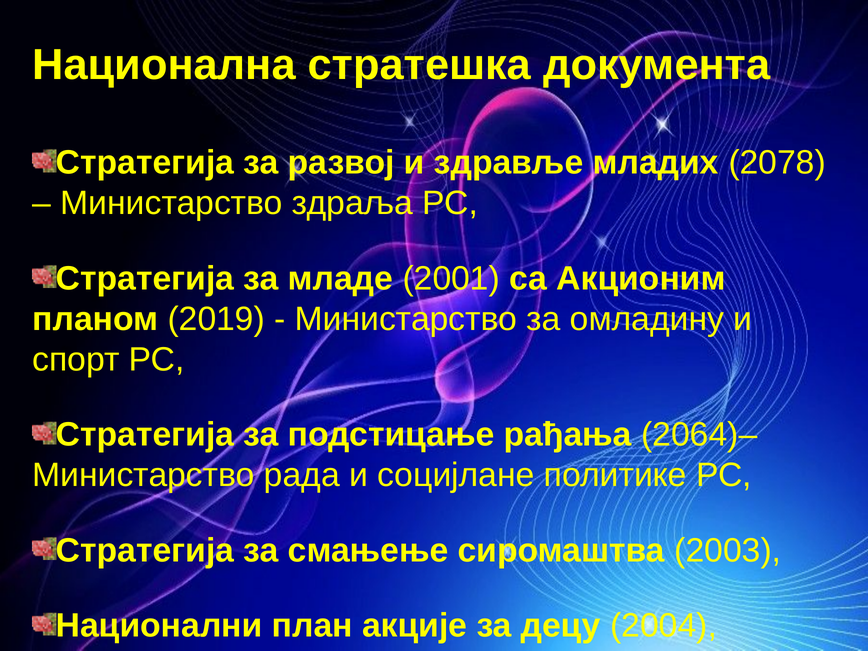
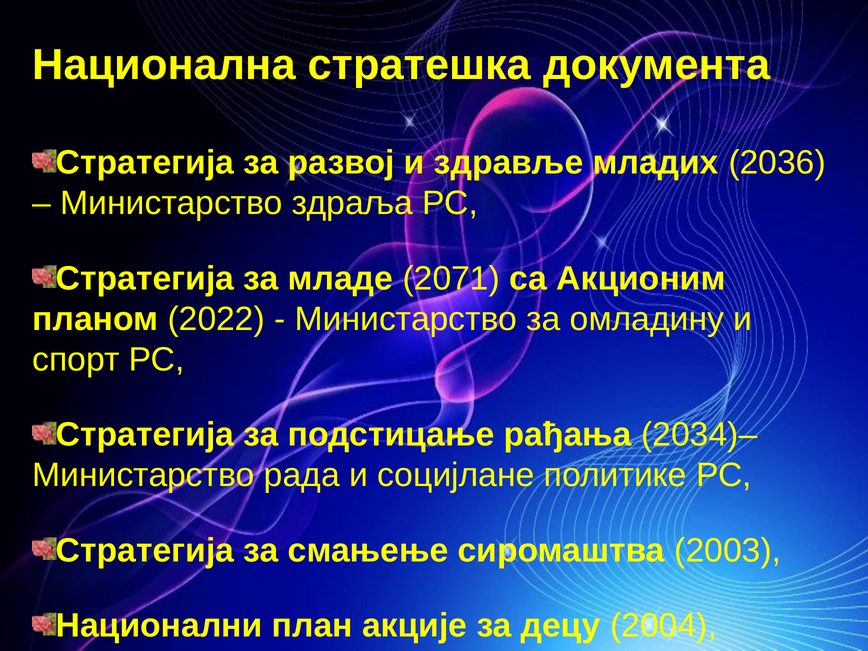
2078: 2078 -> 2036
2001: 2001 -> 2071
2019: 2019 -> 2022
2064)–: 2064)– -> 2034)–
